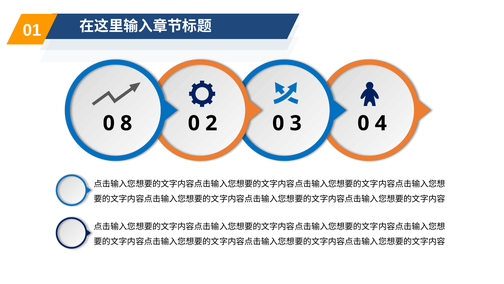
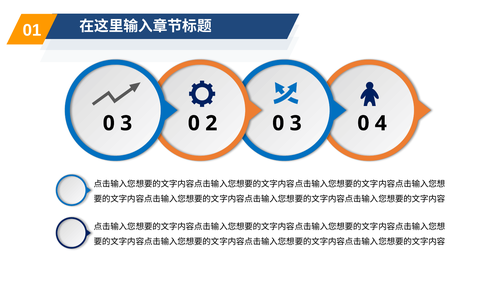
8 at (126, 123): 8 -> 3
